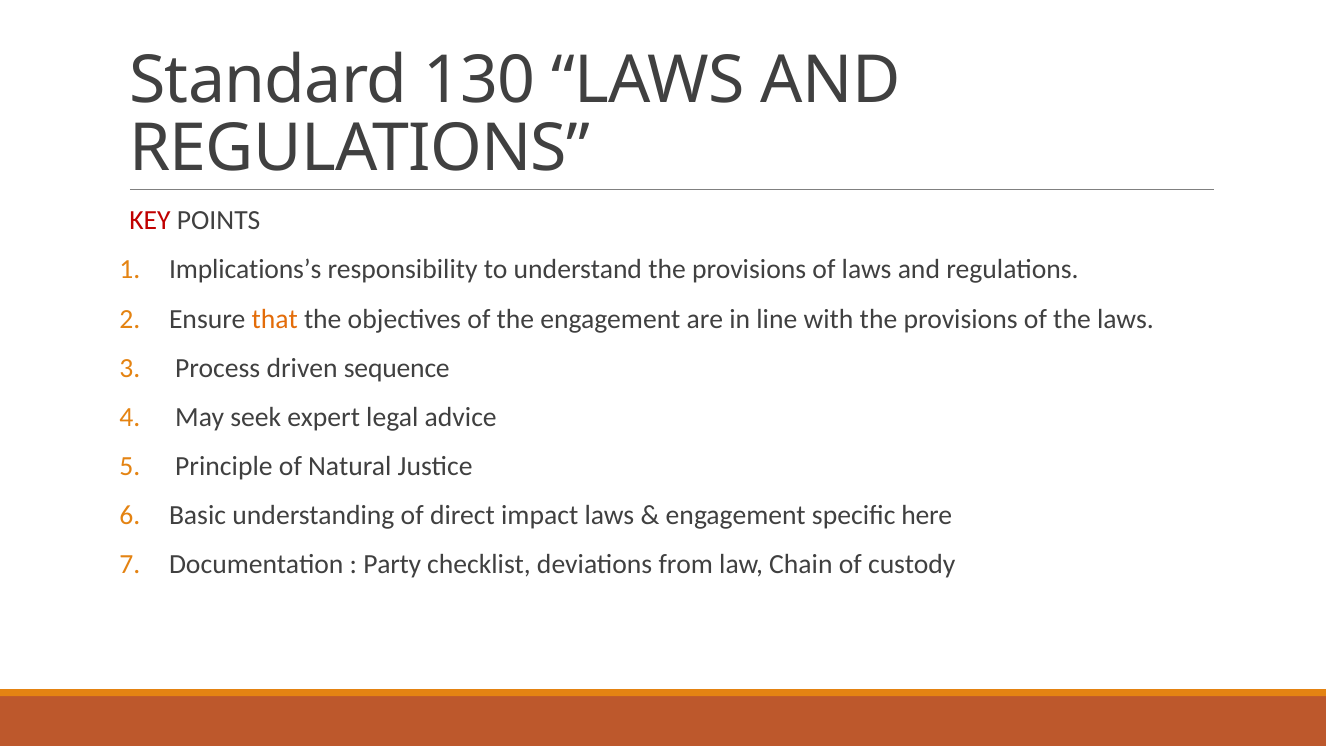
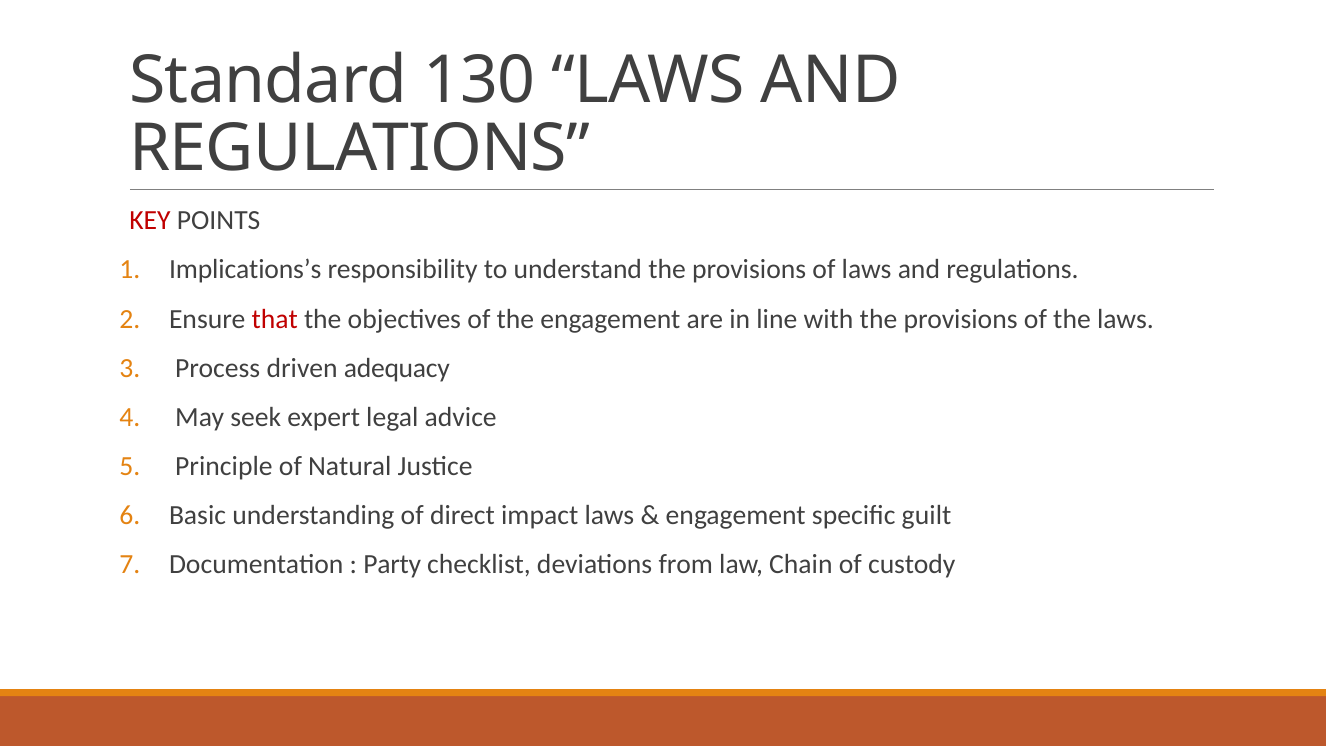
that colour: orange -> red
sequence: sequence -> adequacy
here: here -> guilt
